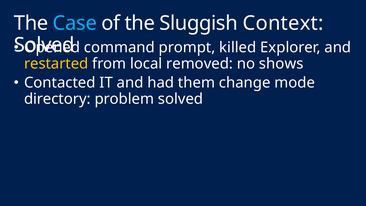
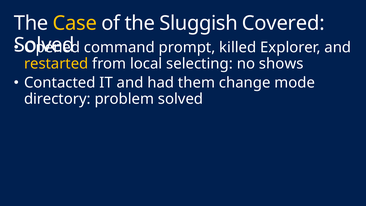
Case colour: light blue -> yellow
Context: Context -> Covered
removed: removed -> selecting
